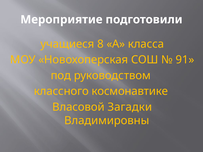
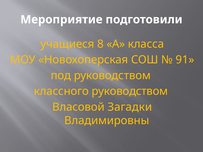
классного космонавтике: космонавтике -> руководством
